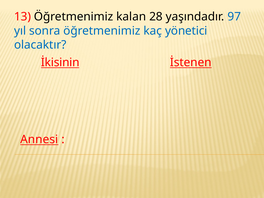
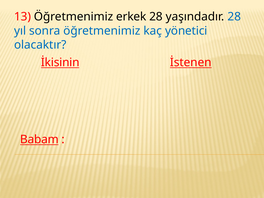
kalan: kalan -> erkek
yaşındadır 97: 97 -> 28
Annesi: Annesi -> Babam
